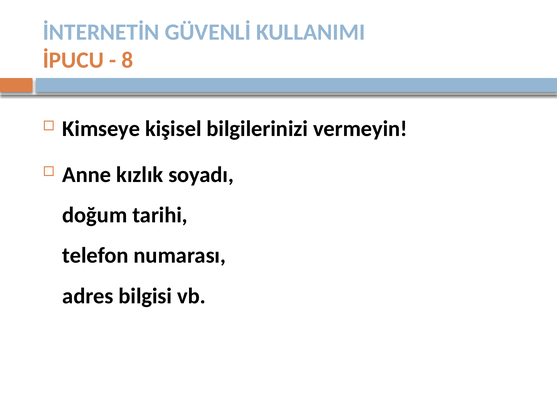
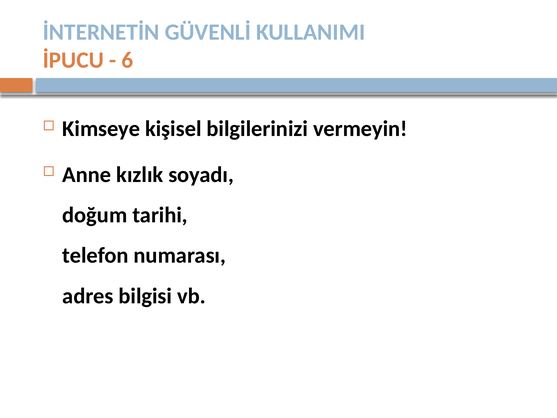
8: 8 -> 6
